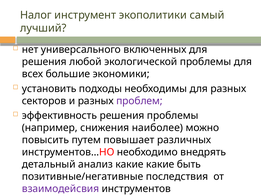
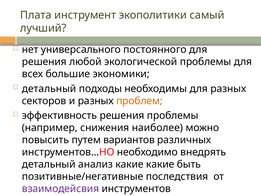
Налог: Налог -> Плата
включенных: включенных -> постоянного
установить at (49, 89): установить -> детальный
проблем colour: purple -> orange
повышает: повышает -> вариантов
